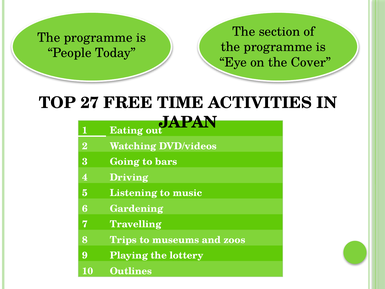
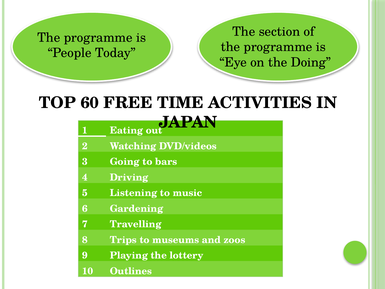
Cover: Cover -> Doing
27: 27 -> 60
